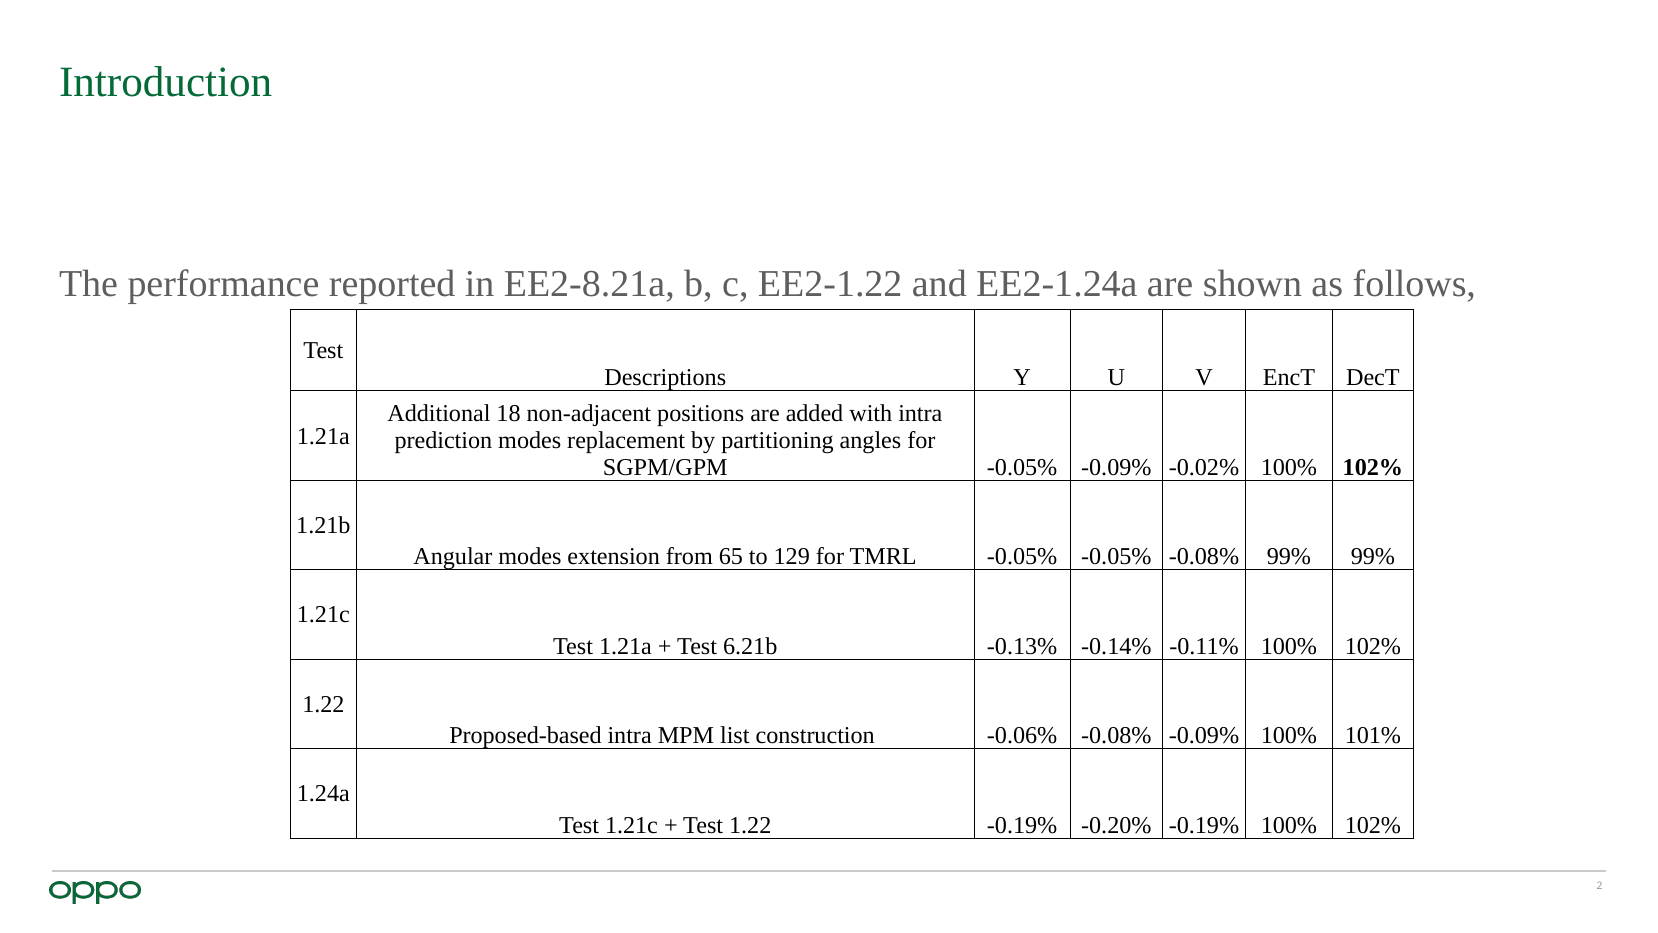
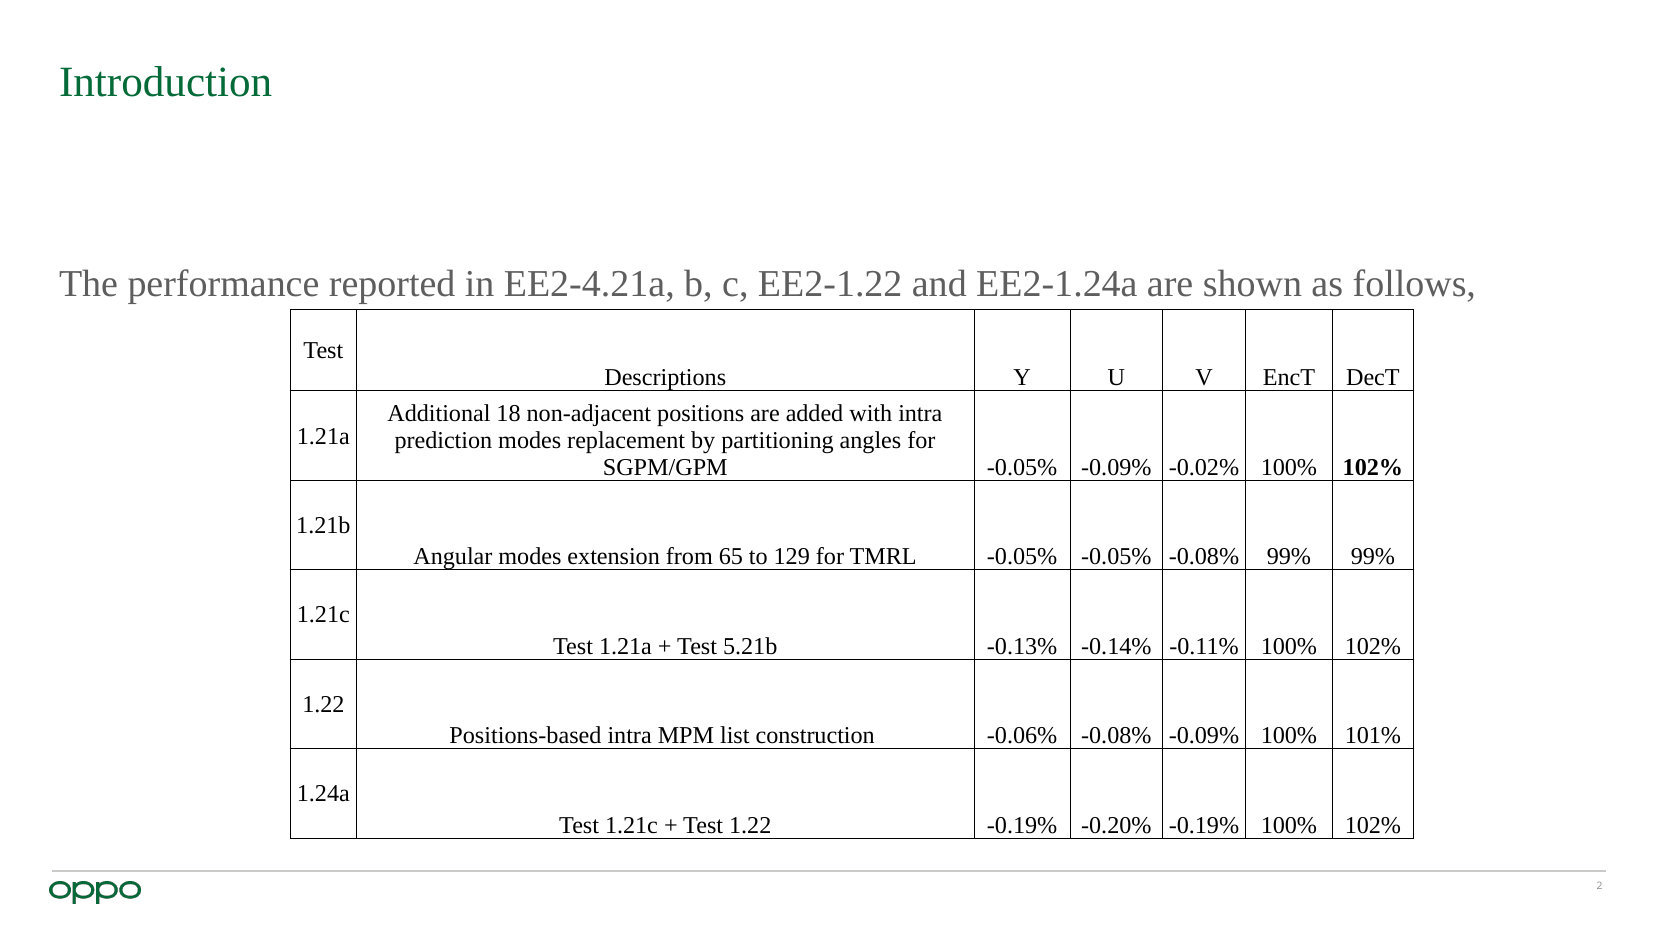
EE2-8.21a: EE2-8.21a -> EE2-4.21a
6.21b: 6.21b -> 5.21b
Proposed-based: Proposed-based -> Positions-based
